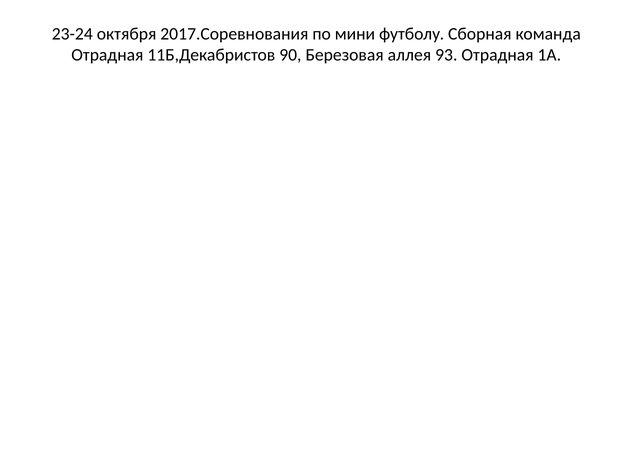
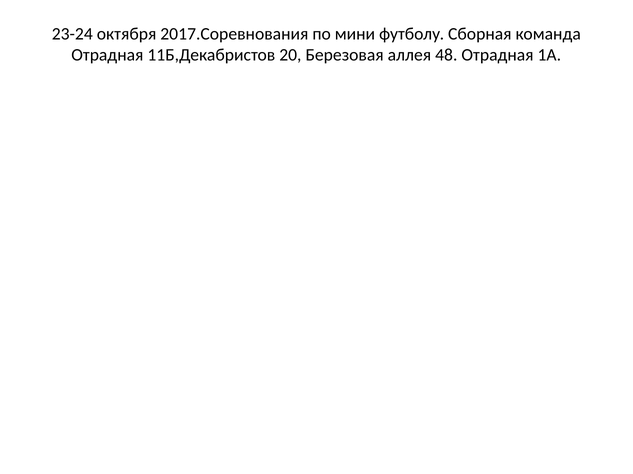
90: 90 -> 20
93: 93 -> 48
